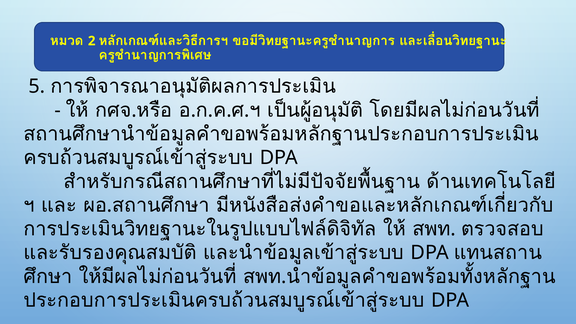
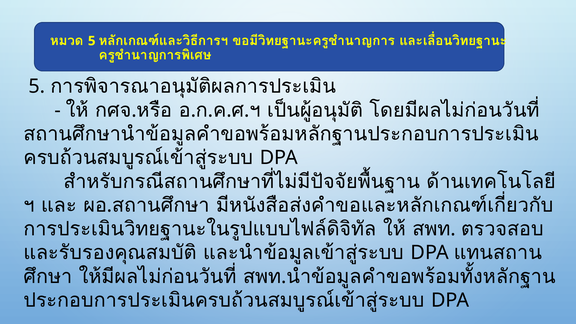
2 at (92, 41): 2 -> 5
